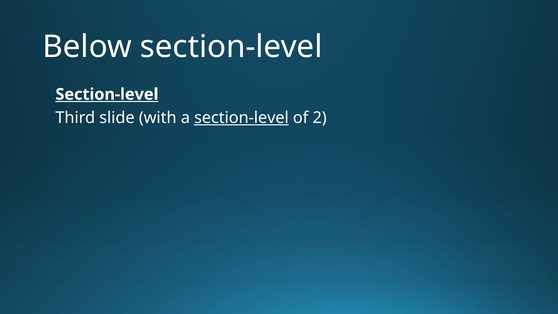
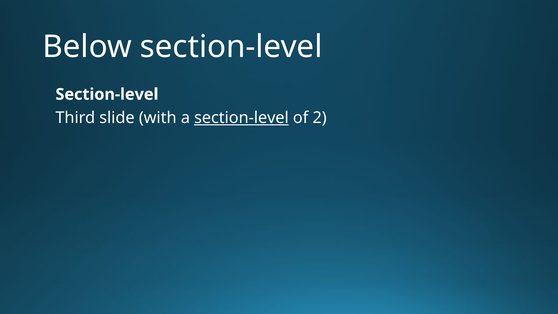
Section-level at (107, 94) underline: present -> none
